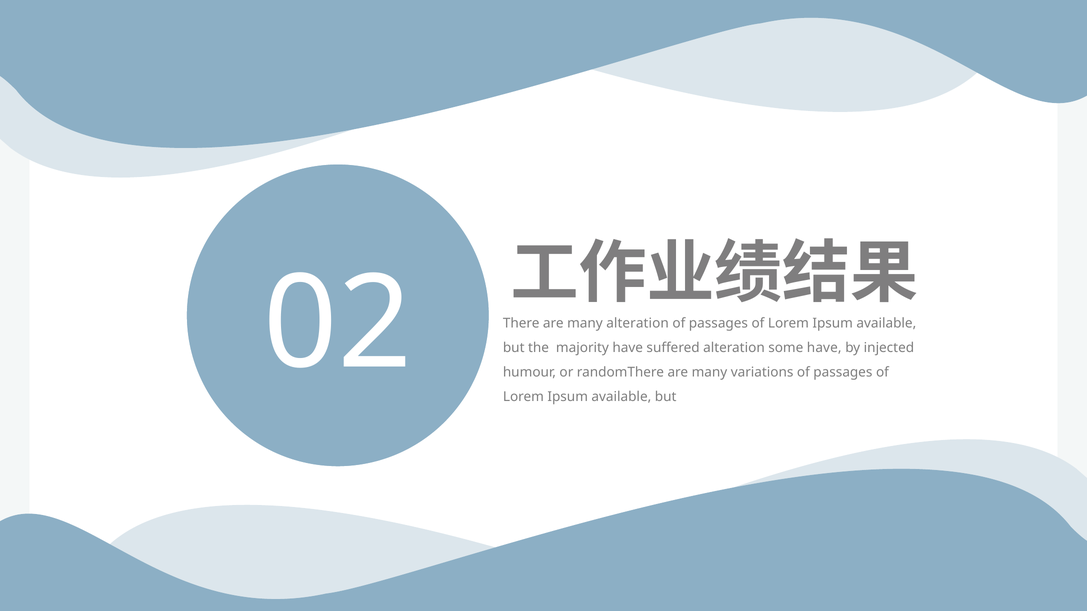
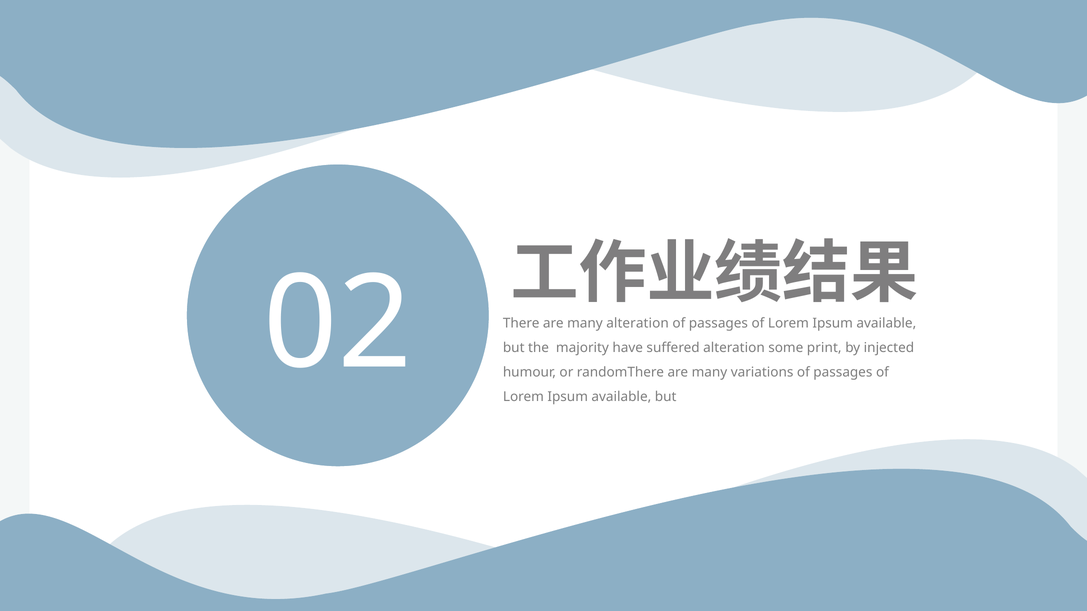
some have: have -> print
